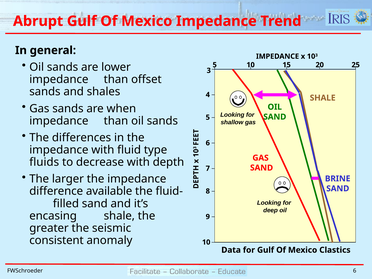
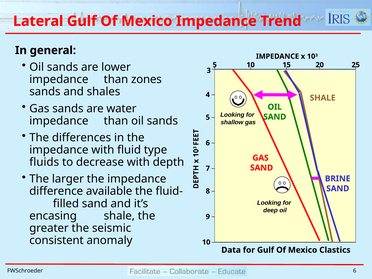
Abrupt: Abrupt -> Lateral
offset: offset -> zones
when: when -> water
